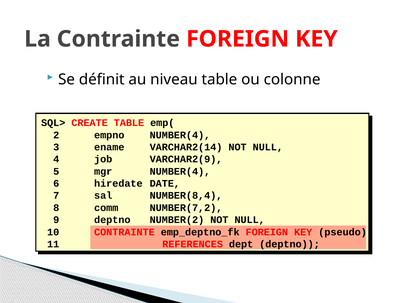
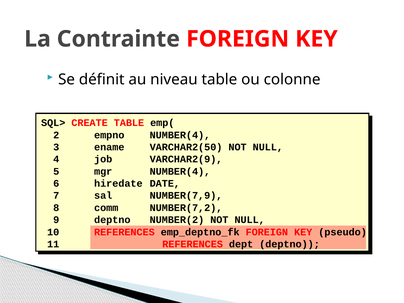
VARCHAR2(14: VARCHAR2(14 -> VARCHAR2(50
NUMBER(8,4: NUMBER(8,4 -> NUMBER(7,9
10 CONTRAINTE: CONTRAINTE -> REFERENCES
